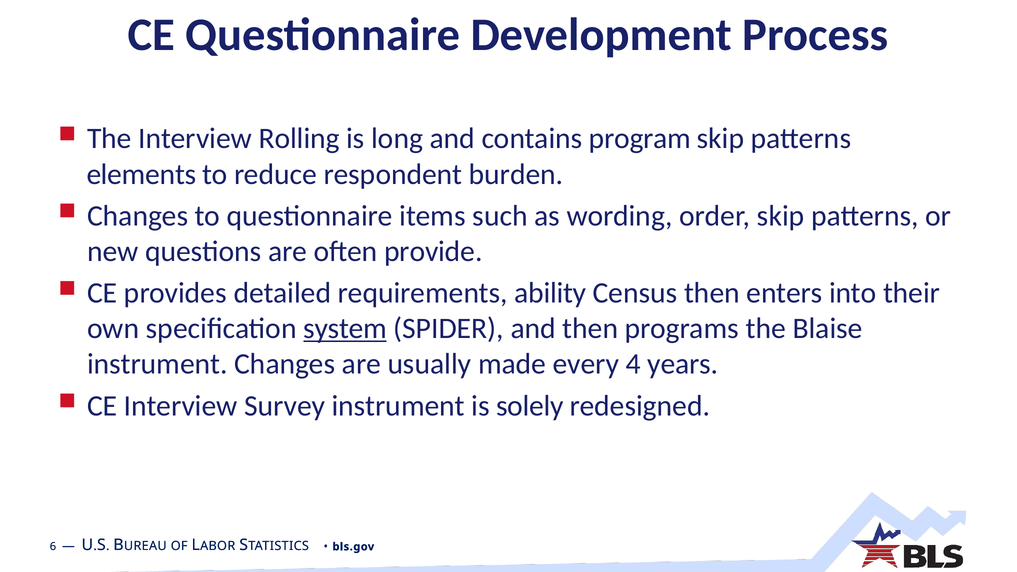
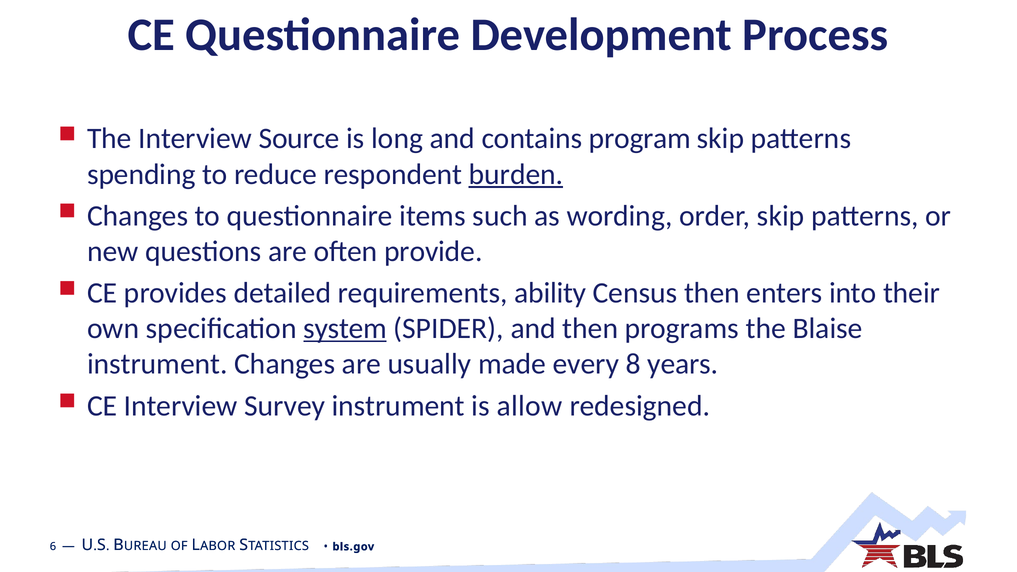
Rolling: Rolling -> Source
elements: elements -> spending
burden underline: none -> present
4: 4 -> 8
solely: solely -> allow
